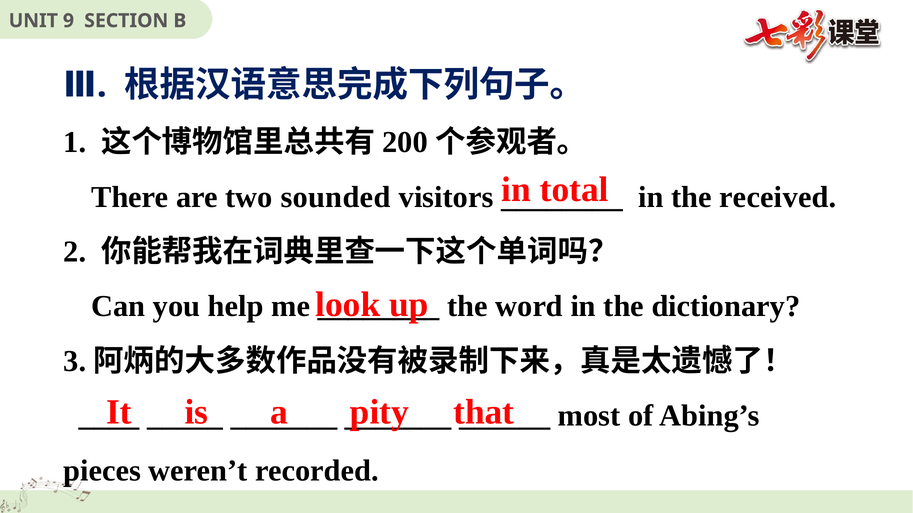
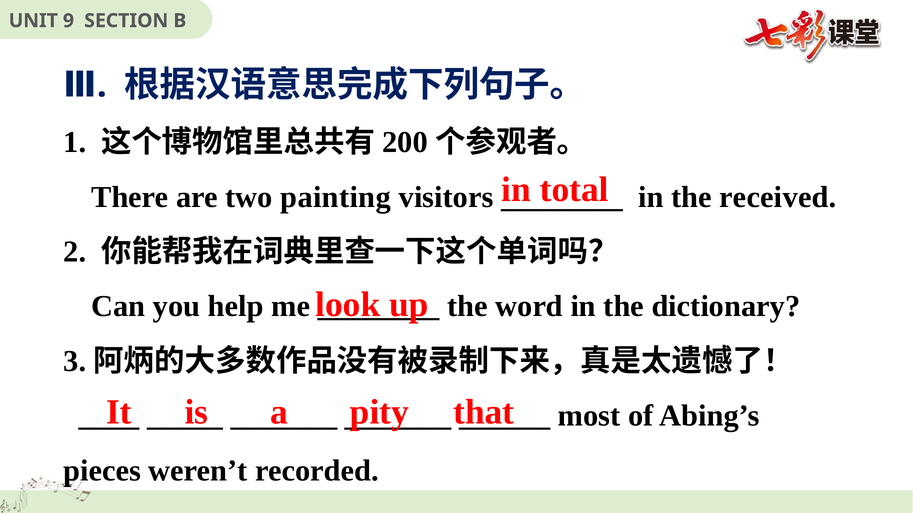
sounded: sounded -> painting
